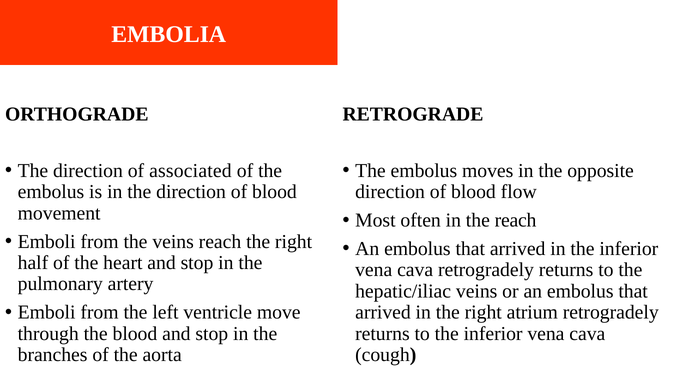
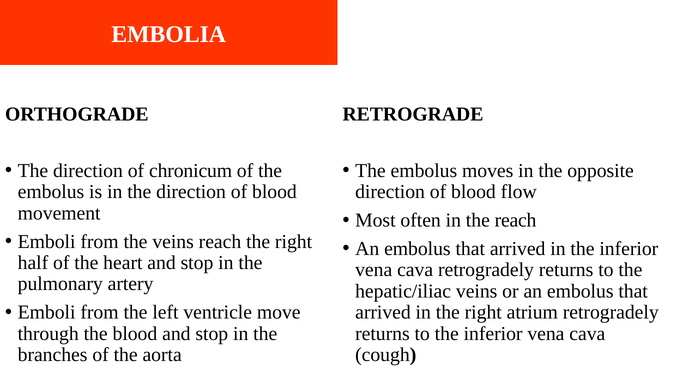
associated: associated -> chronicum
